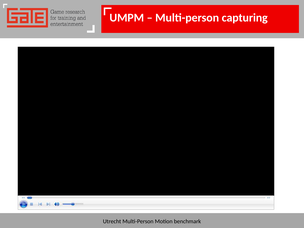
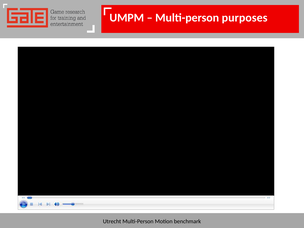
capturing: capturing -> purposes
